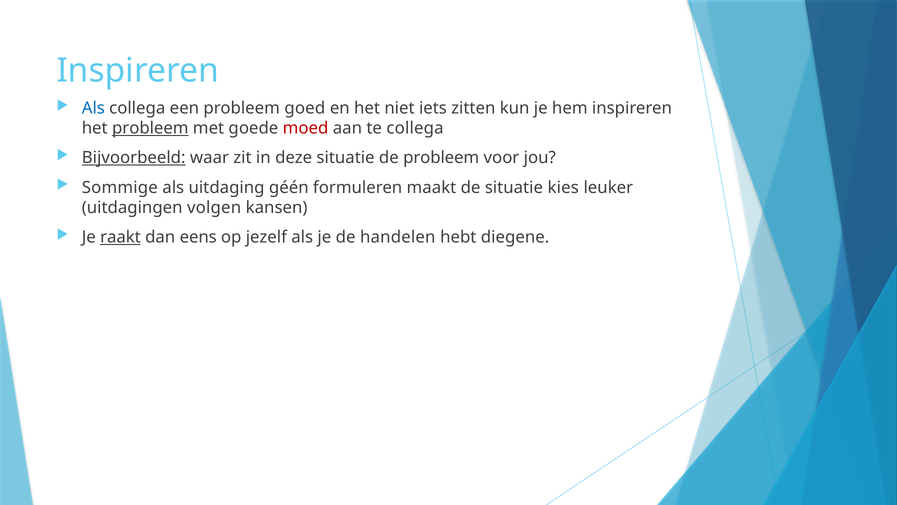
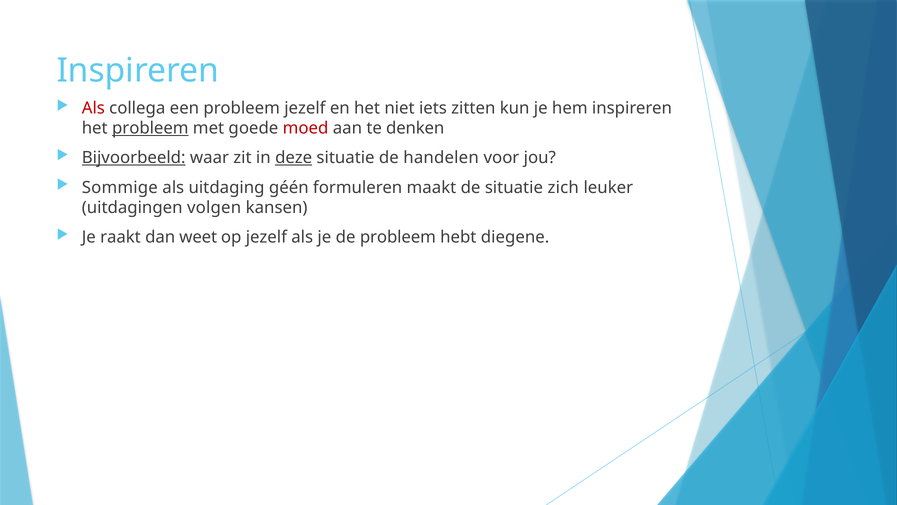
Als at (93, 108) colour: blue -> red
probleem goed: goed -> jezelf
te collega: collega -> denken
deze underline: none -> present
de probleem: probleem -> handelen
kies: kies -> zich
raakt underline: present -> none
eens: eens -> weet
de handelen: handelen -> probleem
